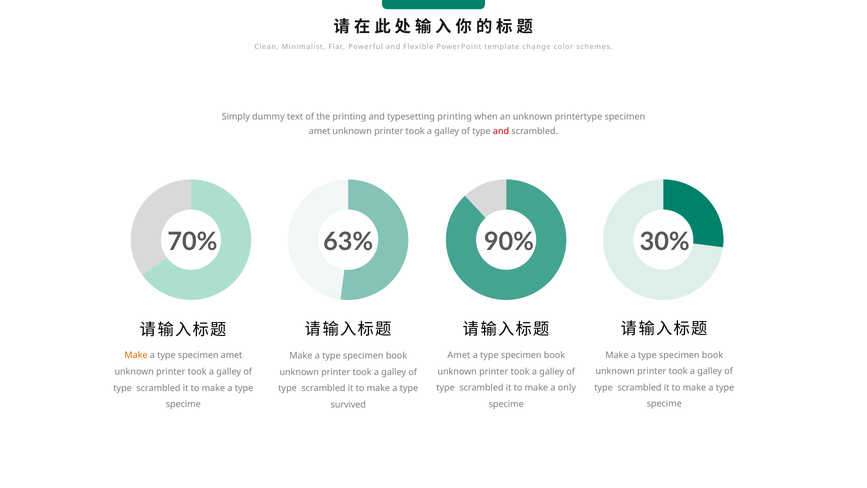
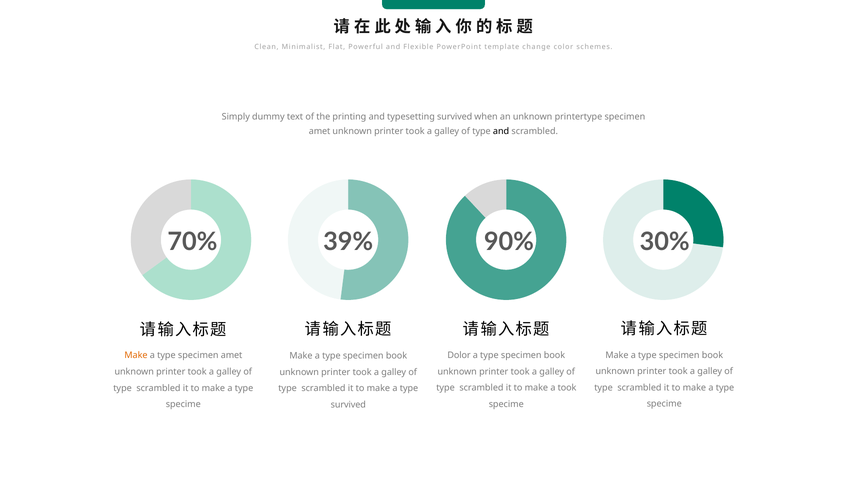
typesetting printing: printing -> survived
and at (501, 131) colour: red -> black
63%: 63% -> 39%
Amet at (459, 355): Amet -> Dolor
a only: only -> took
